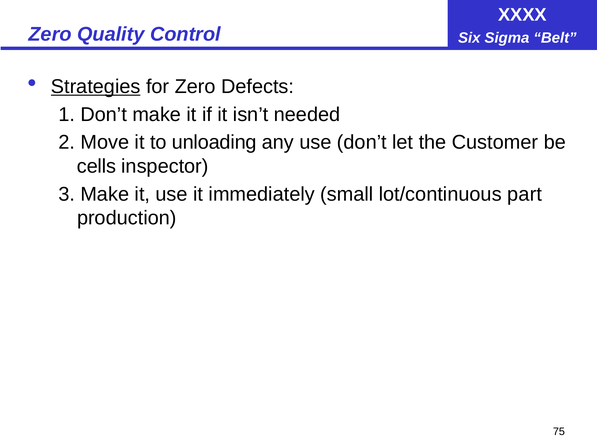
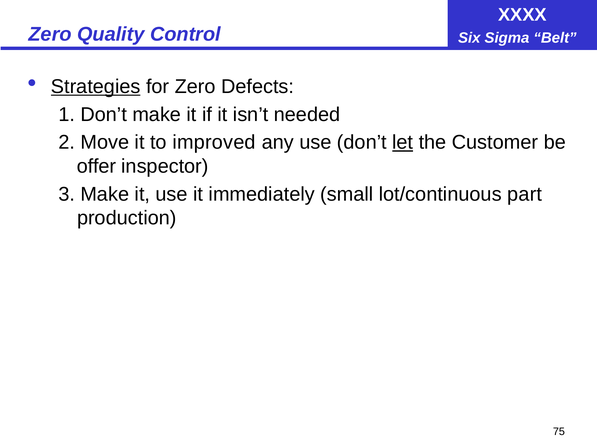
unloading: unloading -> improved
let underline: none -> present
cells: cells -> offer
